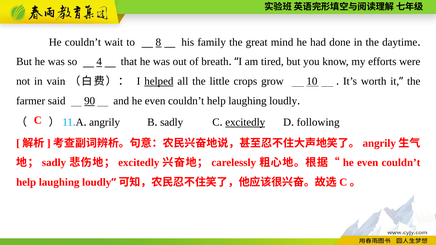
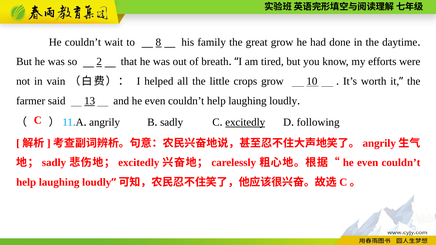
great mind: mind -> grow
4: 4 -> 2
helped underline: present -> none
90: 90 -> 13
